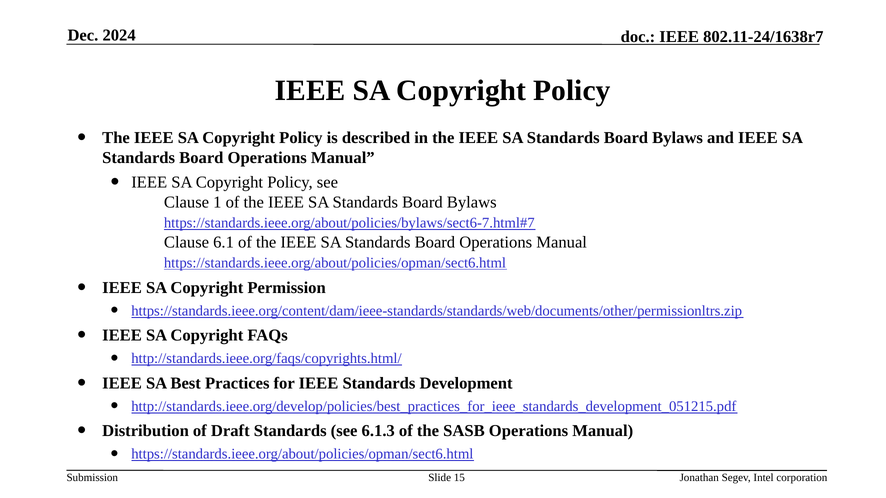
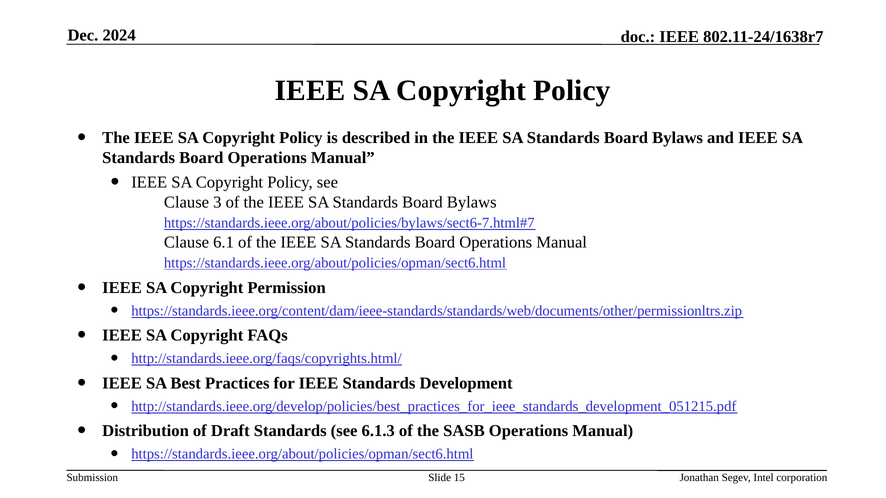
1: 1 -> 3
